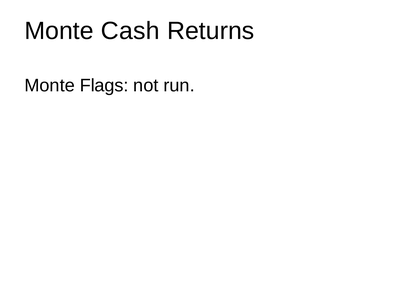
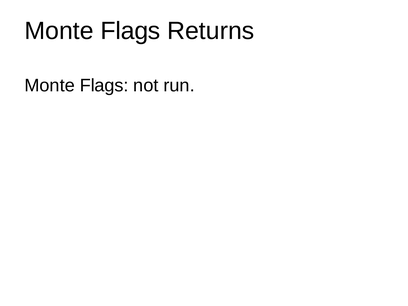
Cash at (130, 31): Cash -> Flags
